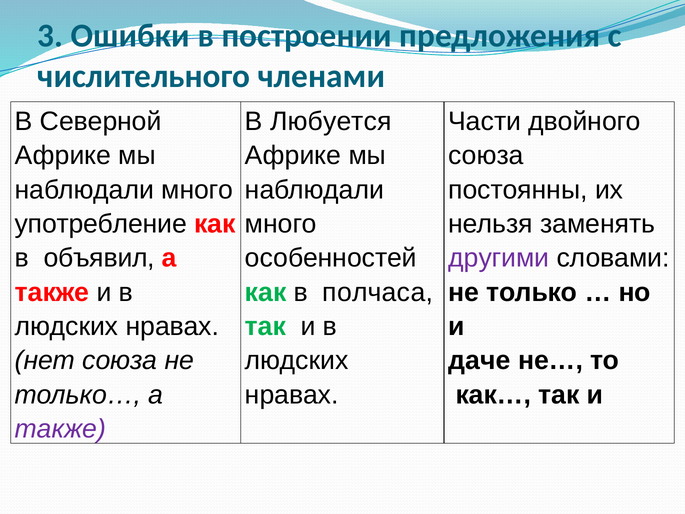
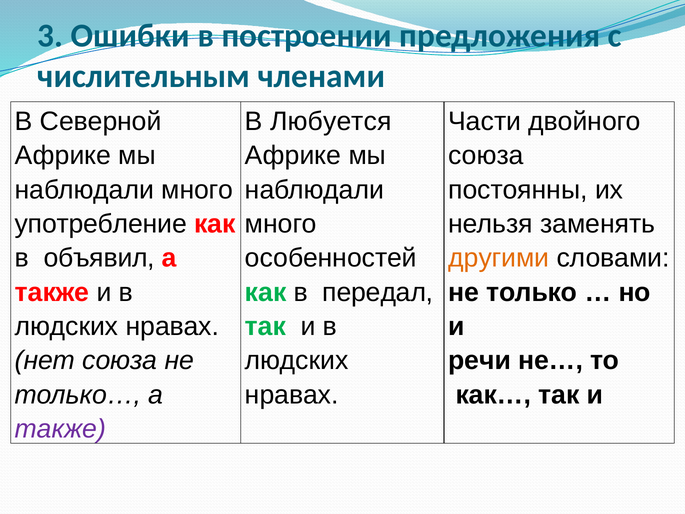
числительного: числительного -> числительным
другими colour: purple -> orange
полчаса: полчаса -> передал
даче: даче -> речи
